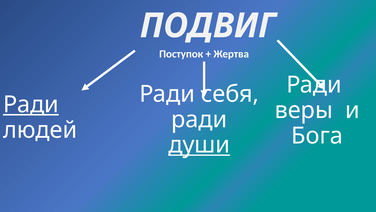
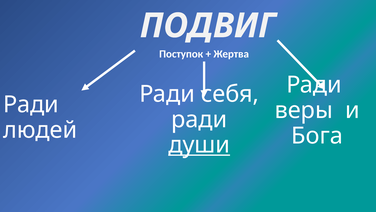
Ради at (31, 104) underline: present -> none
